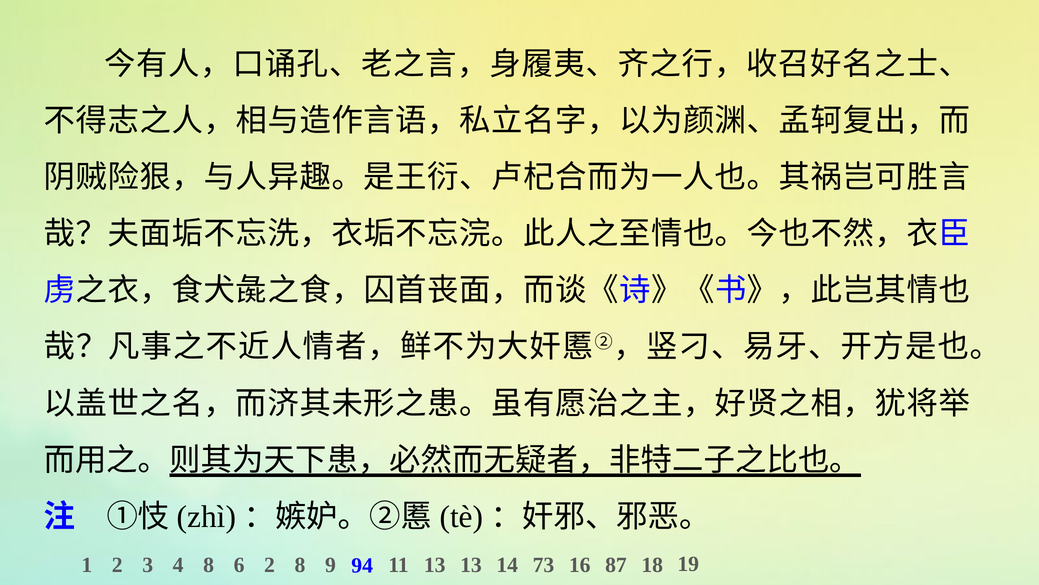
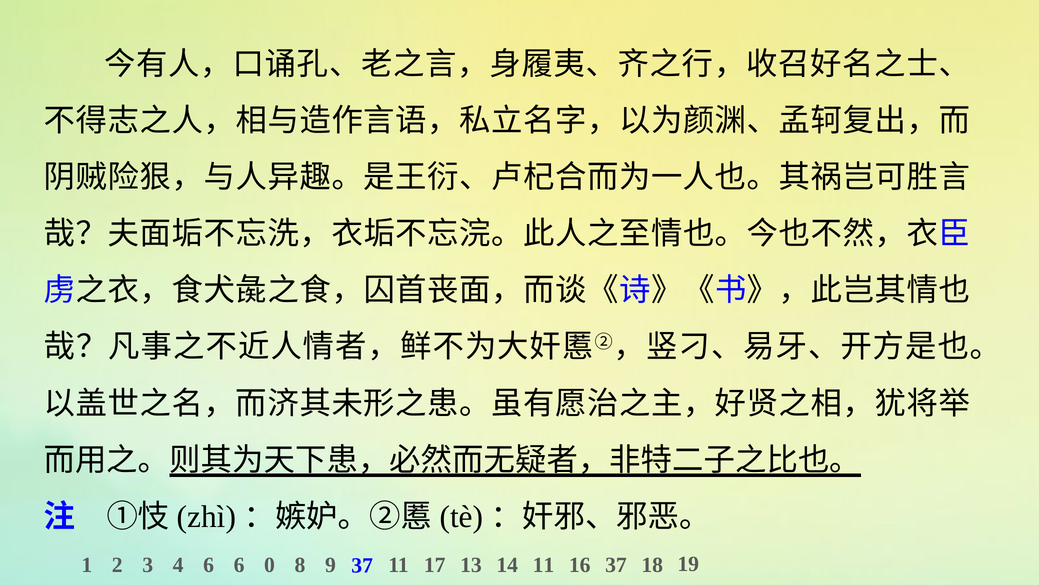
4 8: 8 -> 6
6 2: 2 -> 0
9 94: 94 -> 37
11 13: 13 -> 17
14 73: 73 -> 11
16 87: 87 -> 37
